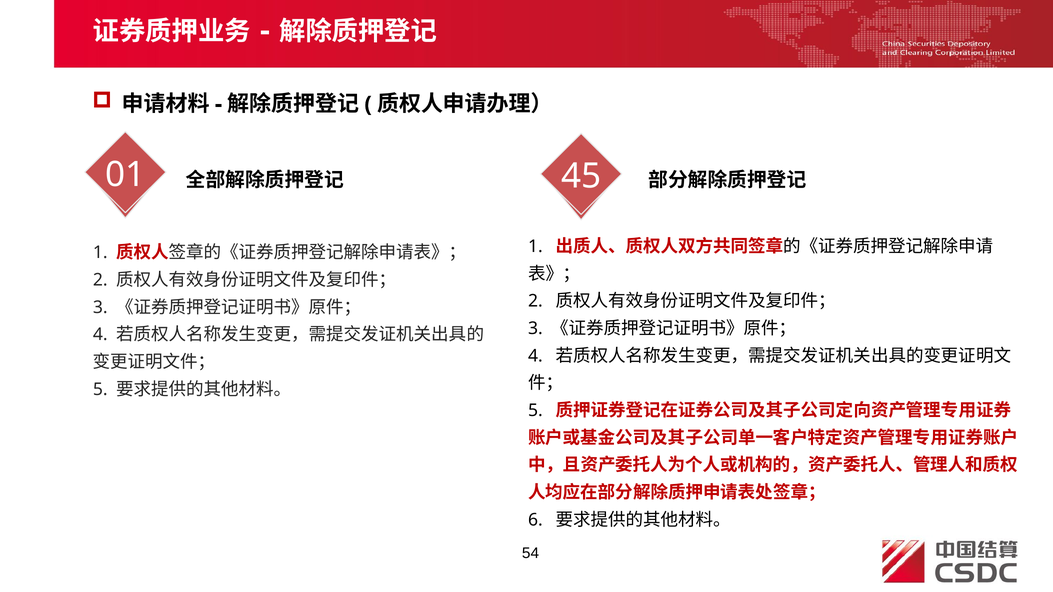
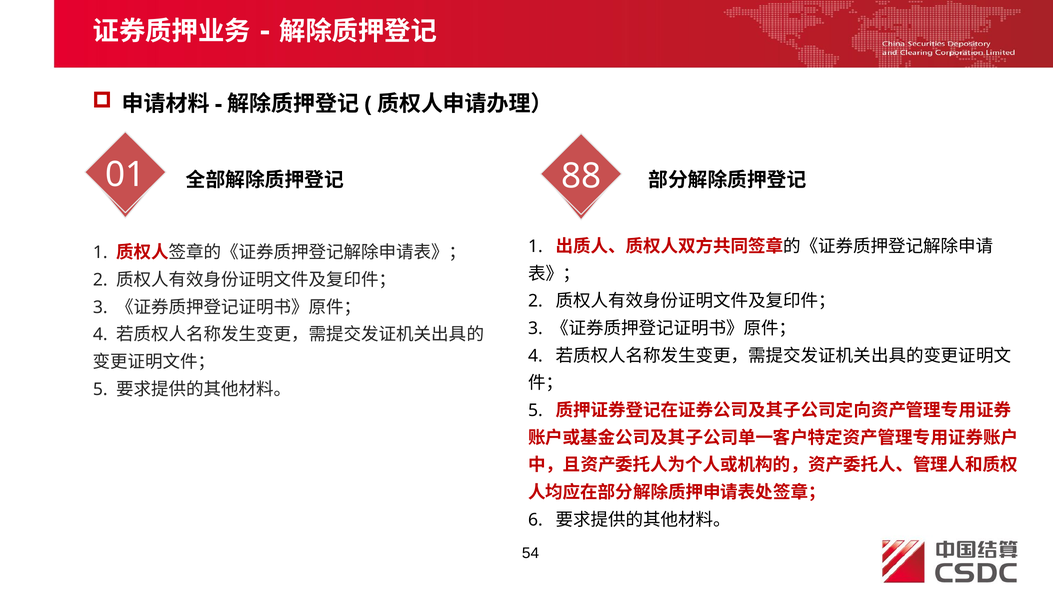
45: 45 -> 88
